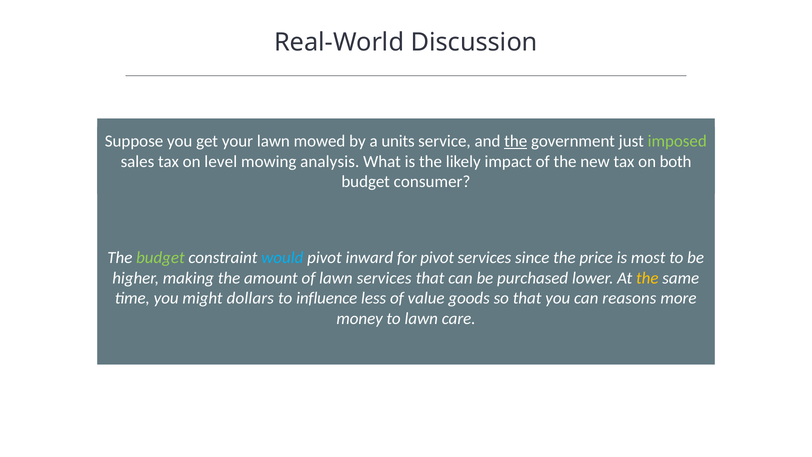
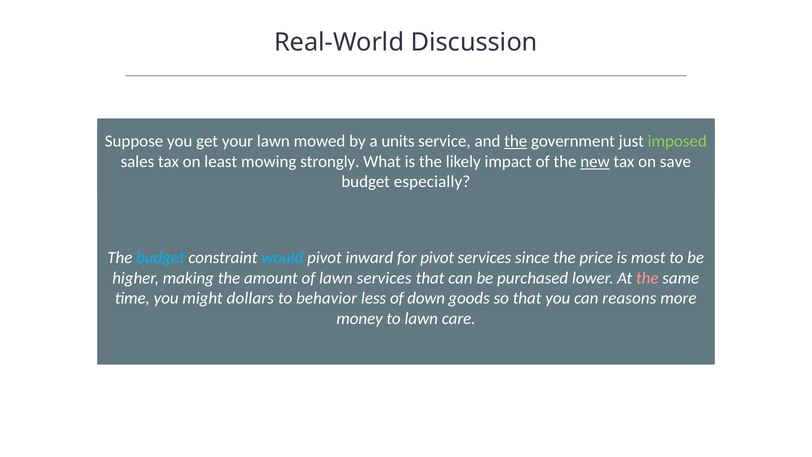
level: level -> least
analysis: analysis -> strongly
new underline: none -> present
both: both -> save
consumer: consumer -> especially
budget at (160, 258) colour: light green -> light blue
the at (647, 278) colour: yellow -> pink
influence: influence -> behavior
value: value -> down
